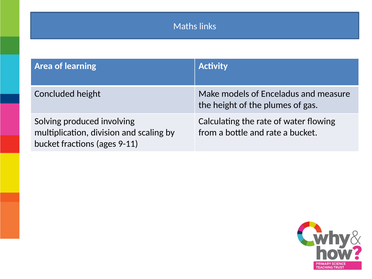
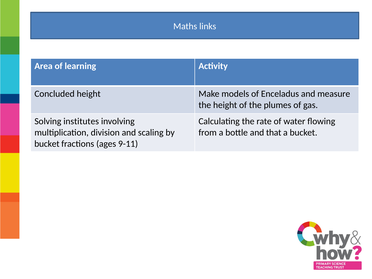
produced: produced -> institutes
and rate: rate -> that
